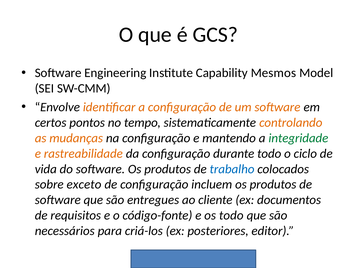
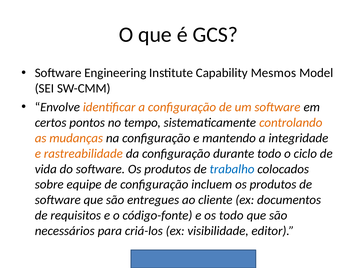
integridade colour: green -> black
exceto: exceto -> equipe
posteriores: posteriores -> visibilidade
